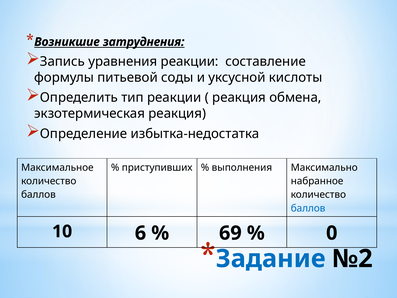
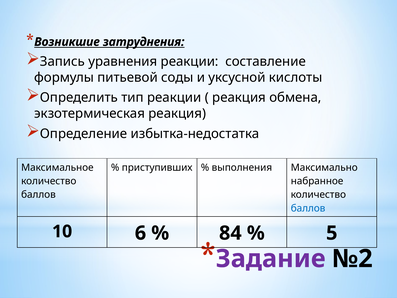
69: 69 -> 84
0: 0 -> 5
Задание colour: blue -> purple
